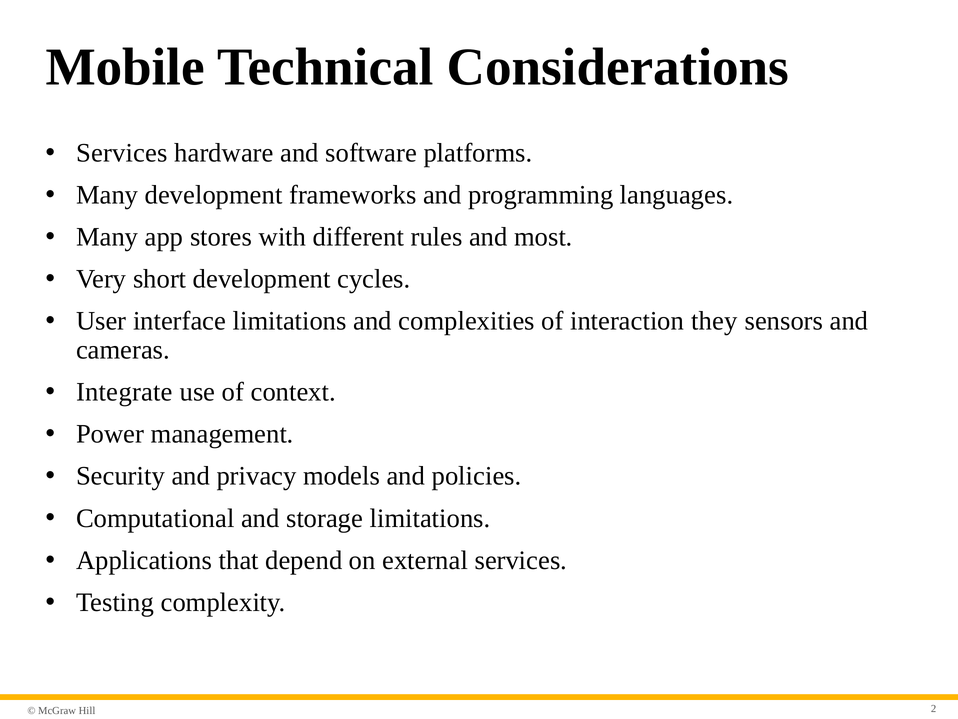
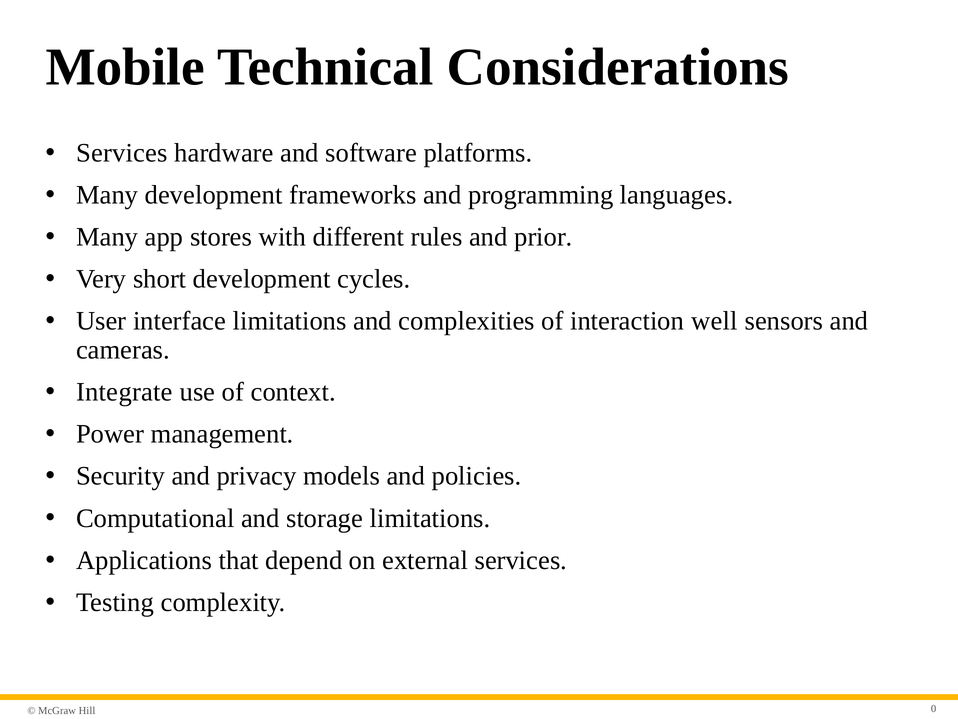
most: most -> prior
they: they -> well
2: 2 -> 0
